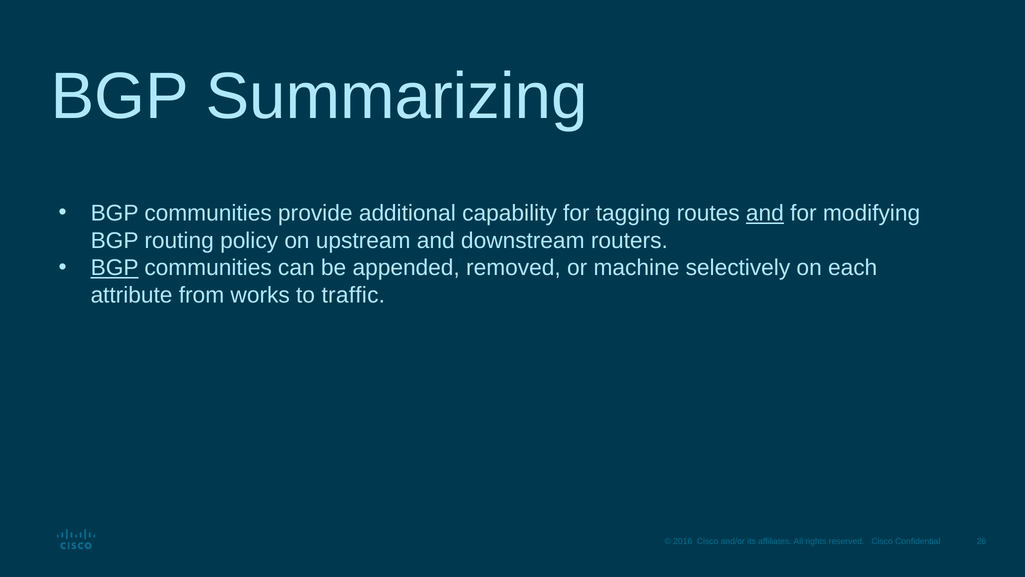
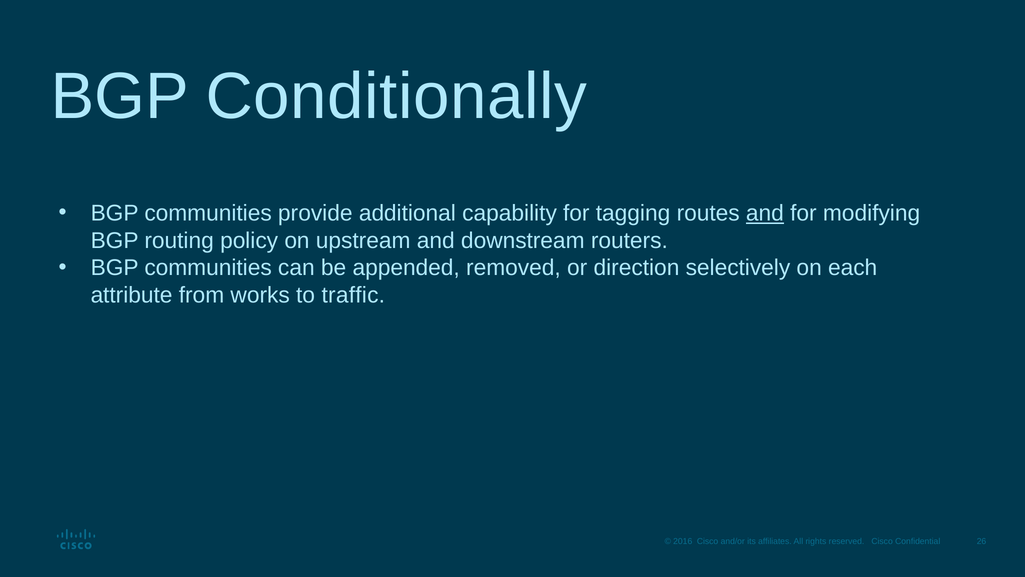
Summarizing: Summarizing -> Conditionally
BGP at (115, 268) underline: present -> none
machine: machine -> direction
